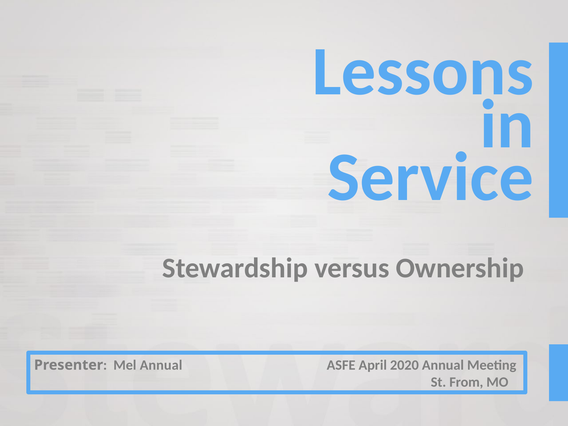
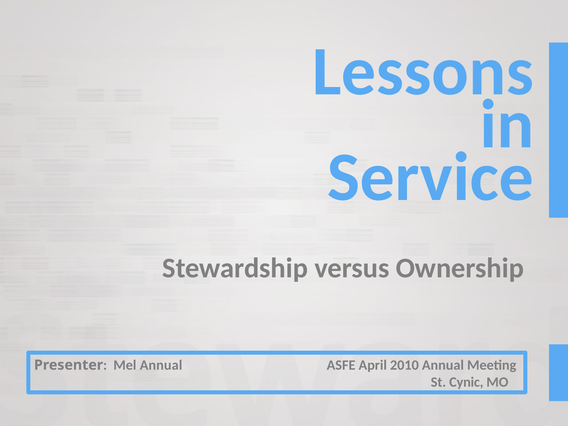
2020: 2020 -> 2010
From: From -> Cynic
